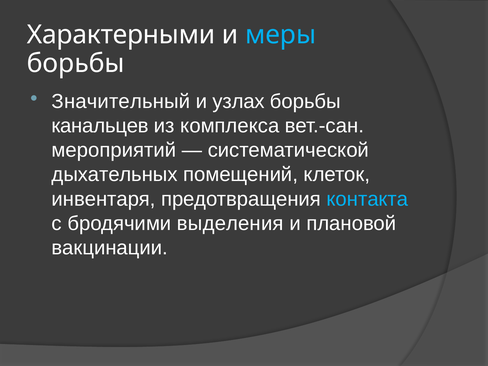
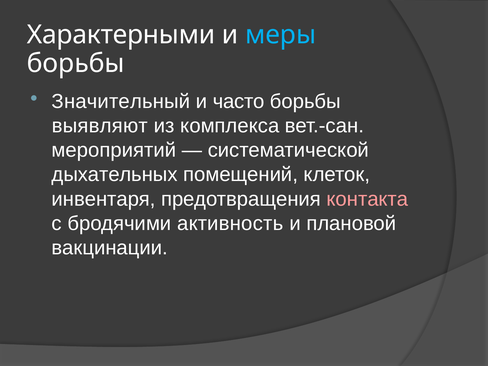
узлах: узлах -> часто
канальцев: канальцев -> выявляют
контакта colour: light blue -> pink
выделения: выделения -> активность
